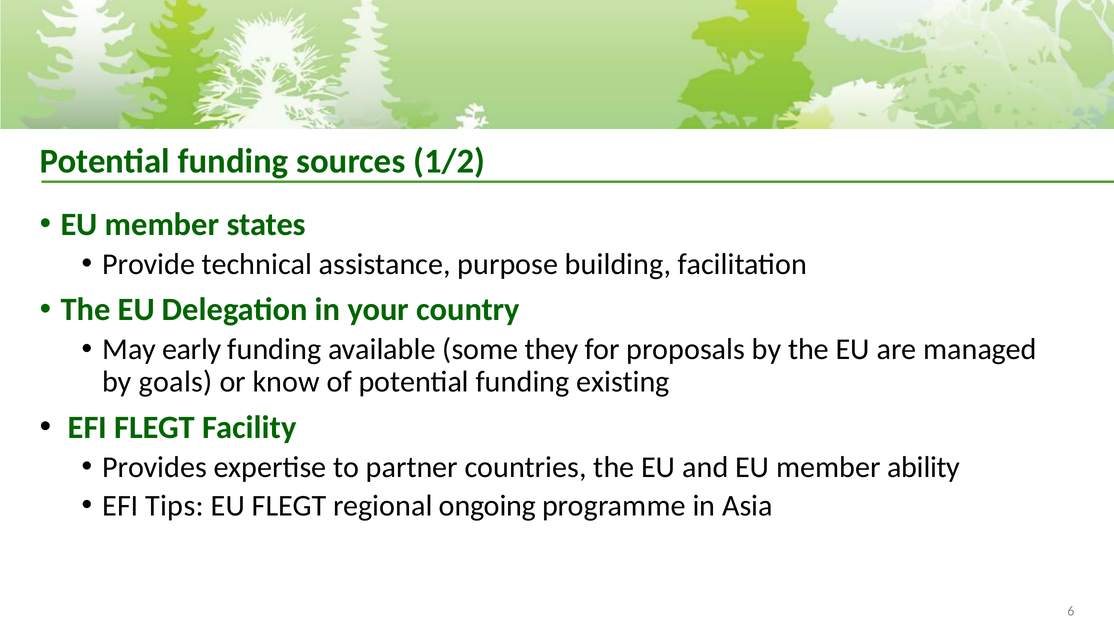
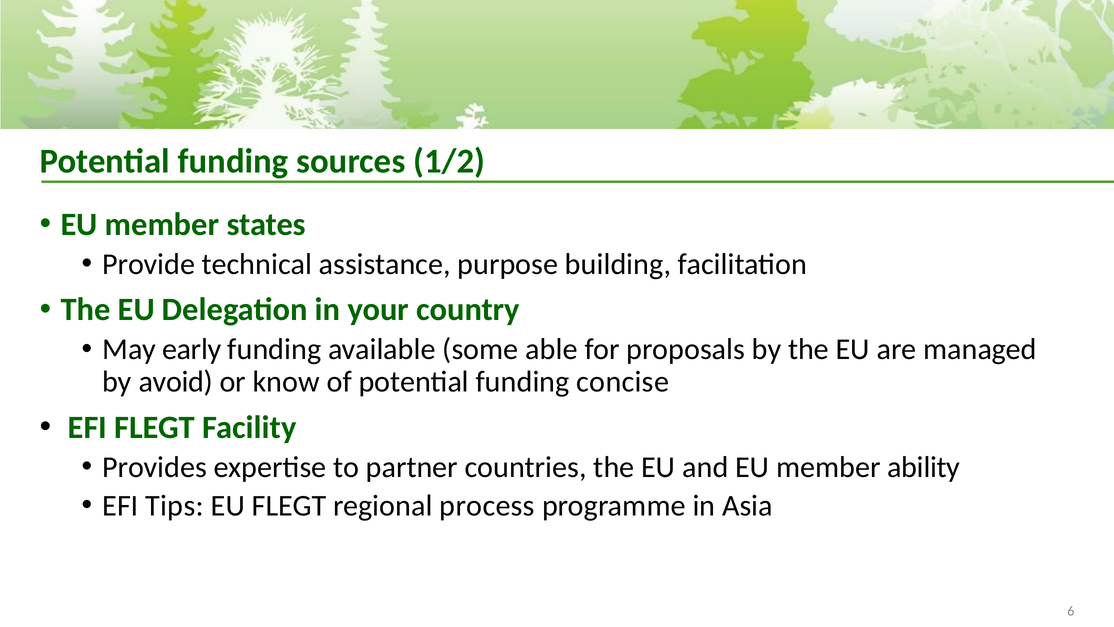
they: they -> able
goals: goals -> avoid
existing: existing -> concise
ongoing: ongoing -> process
